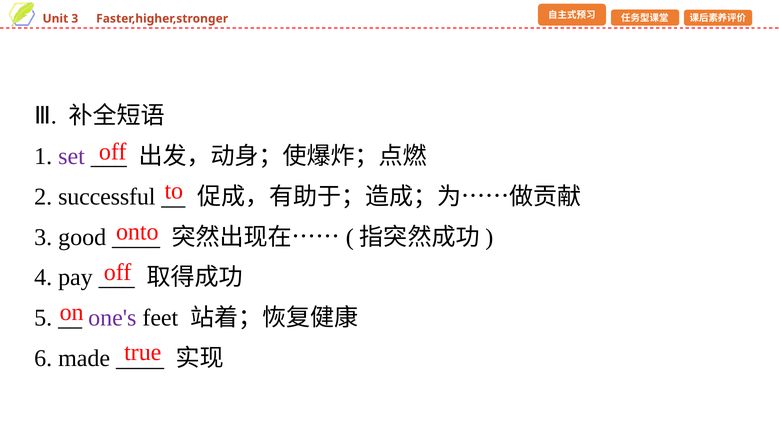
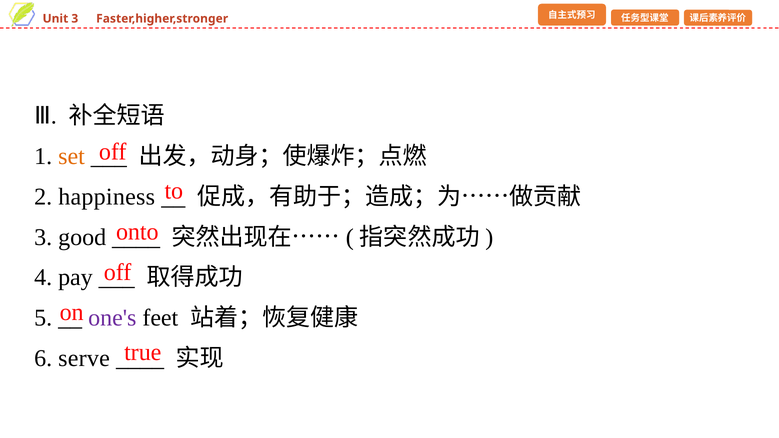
set colour: purple -> orange
successful: successful -> happiness
made: made -> serve
